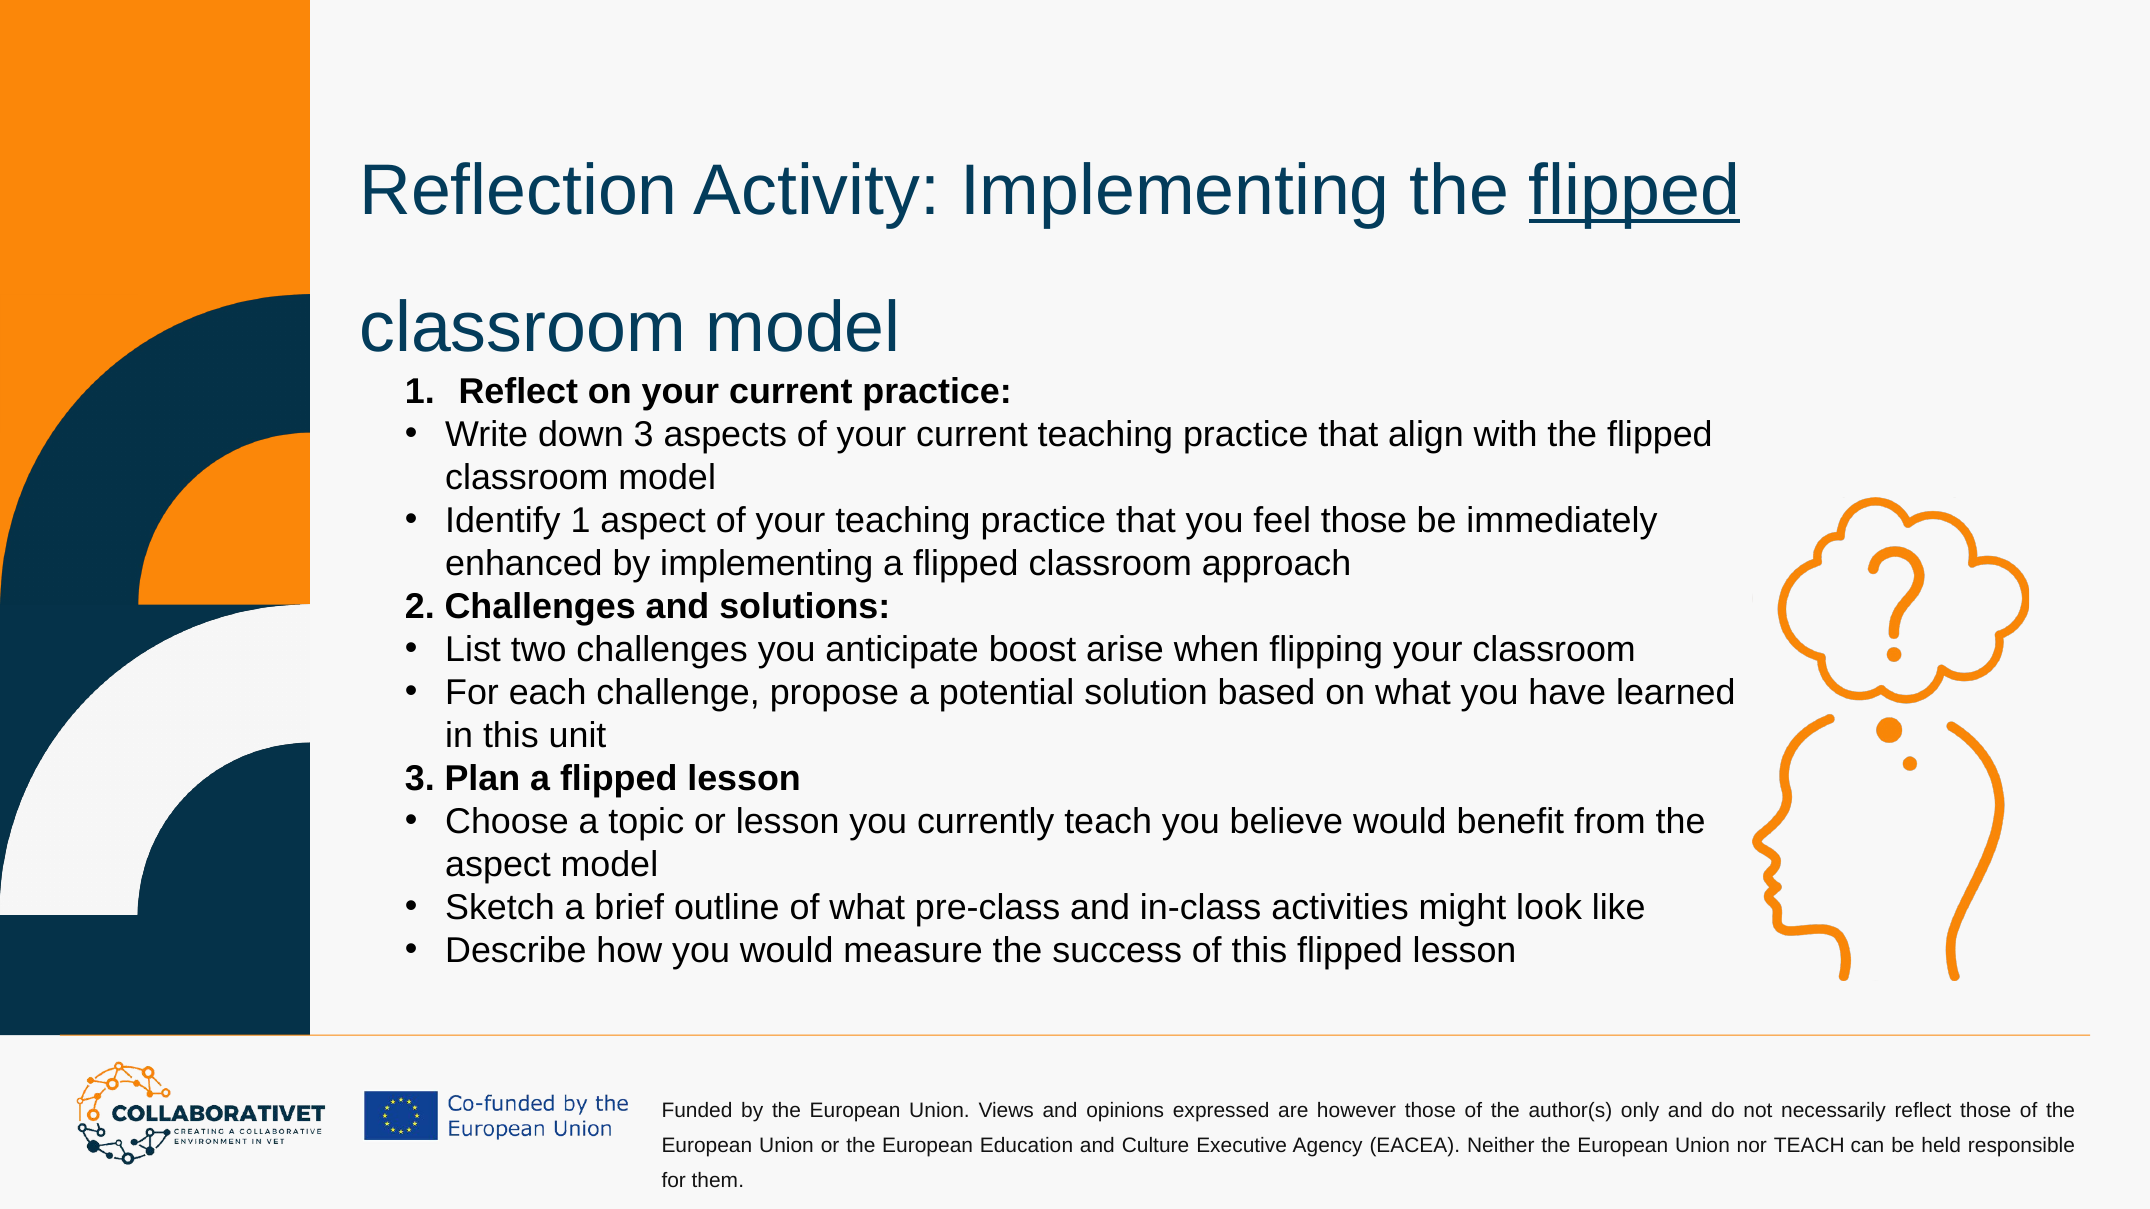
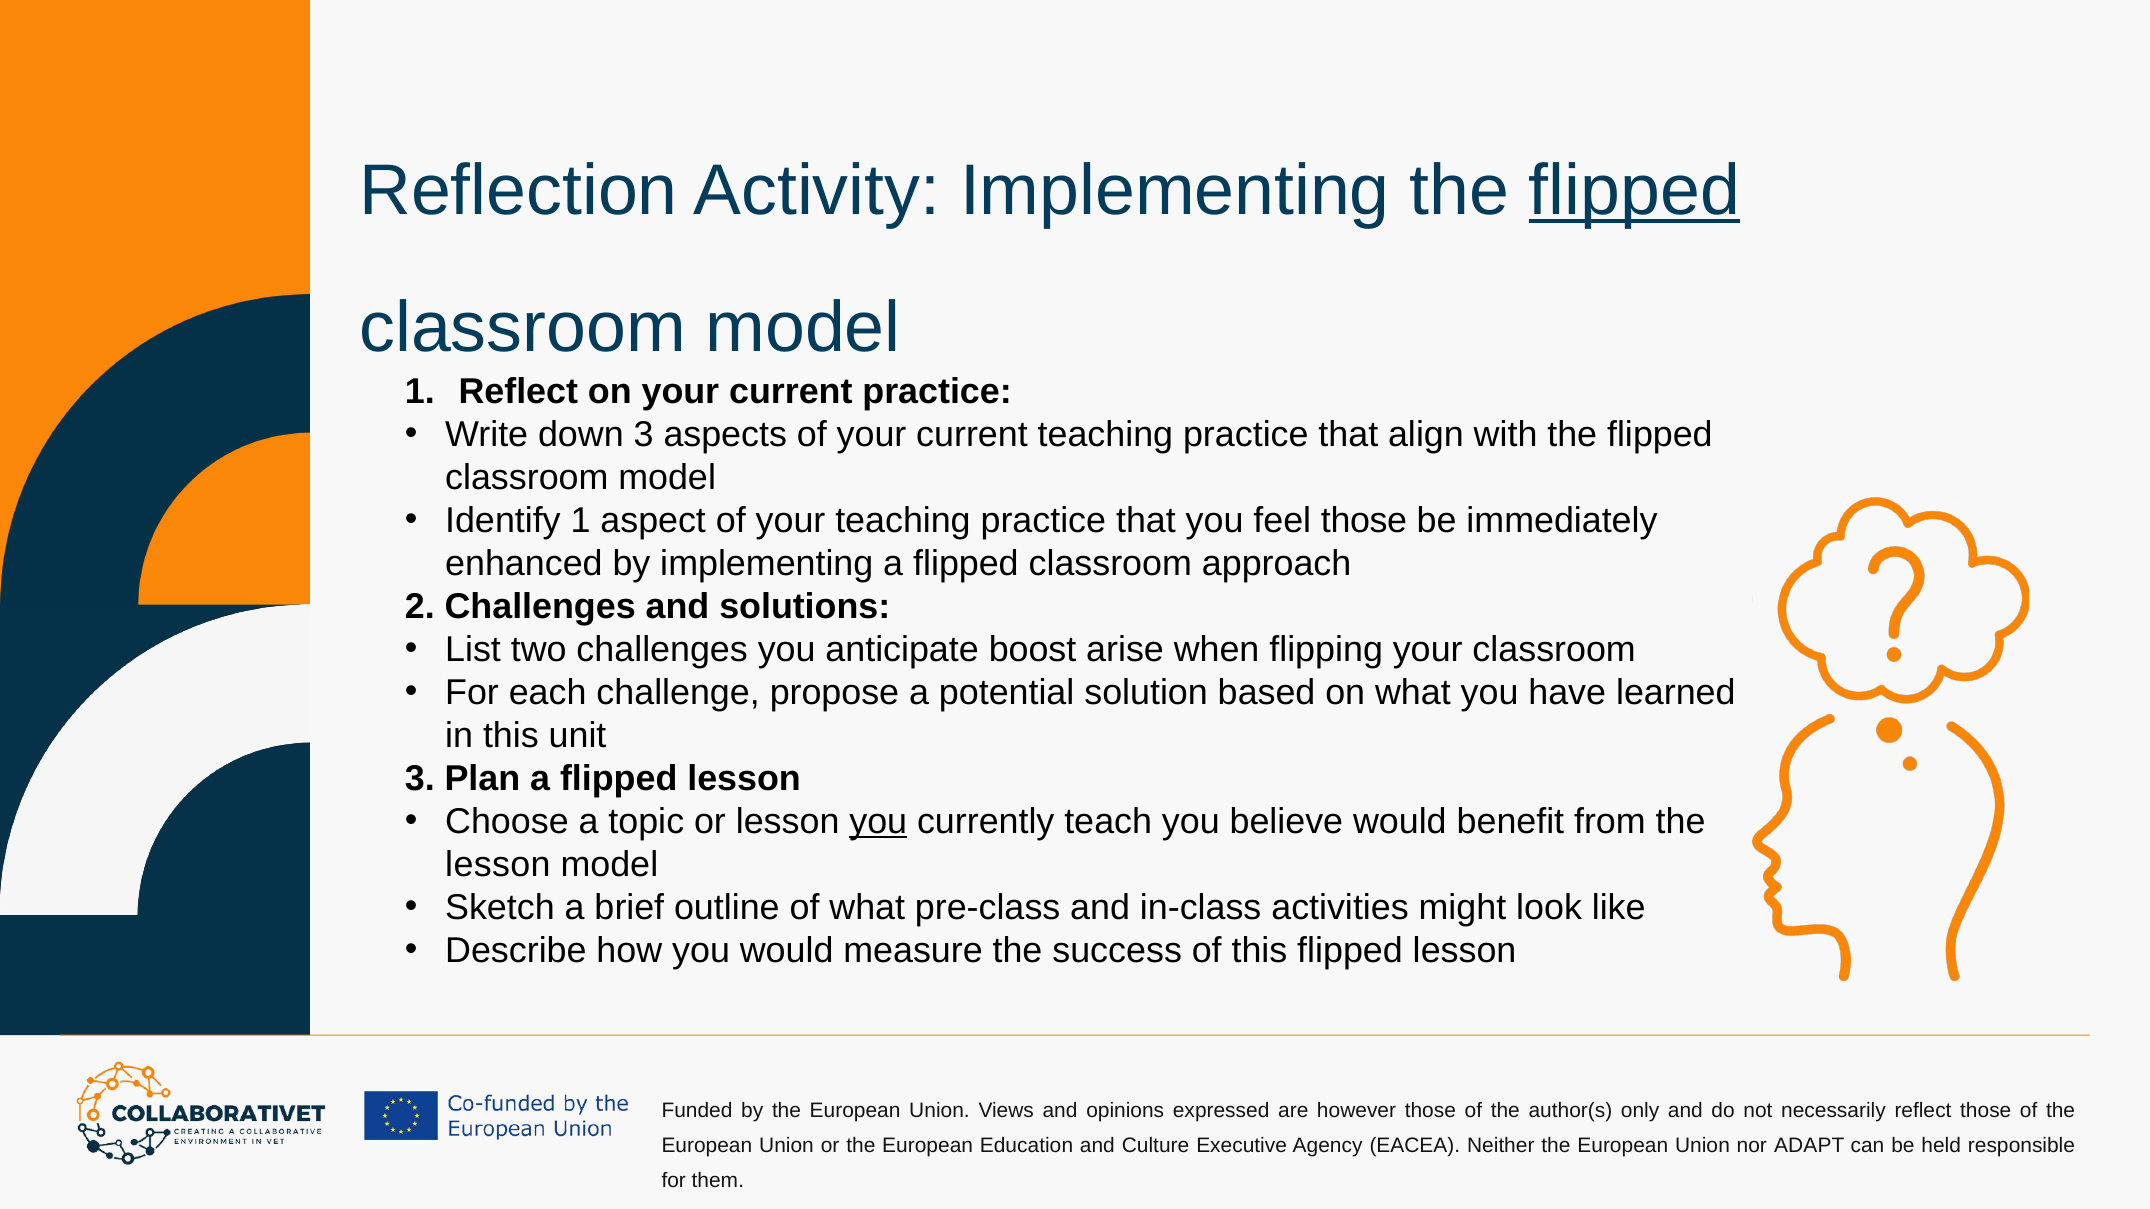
you at (878, 822) underline: none -> present
aspect at (498, 865): aspect -> lesson
nor TEACH: TEACH -> ADAPT
